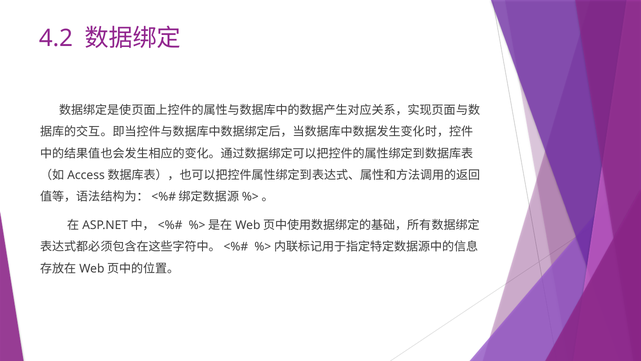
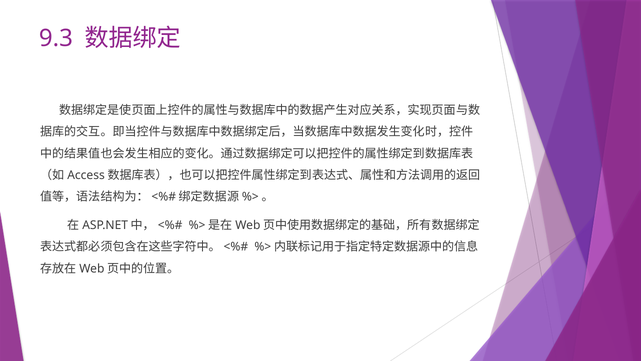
4.2: 4.2 -> 9.3
